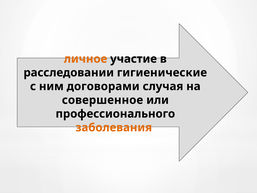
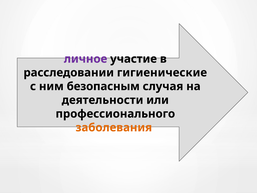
личное colour: orange -> purple
договорами: договорами -> безопасным
совершенное: совершенное -> деятельности
